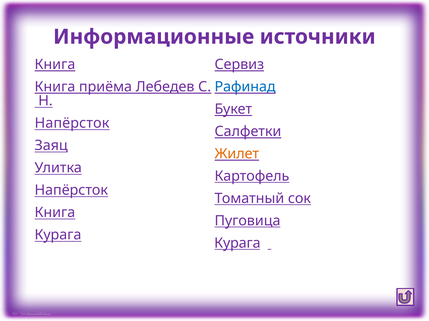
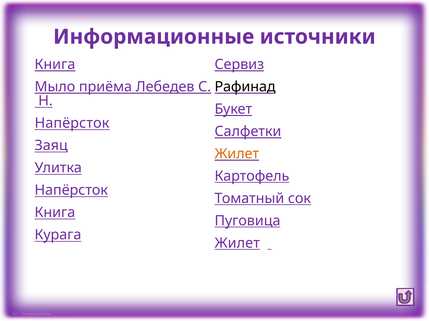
Книга at (55, 87): Книга -> Мыло
Рафинад colour: blue -> black
Курага at (237, 244): Курага -> Жилет
